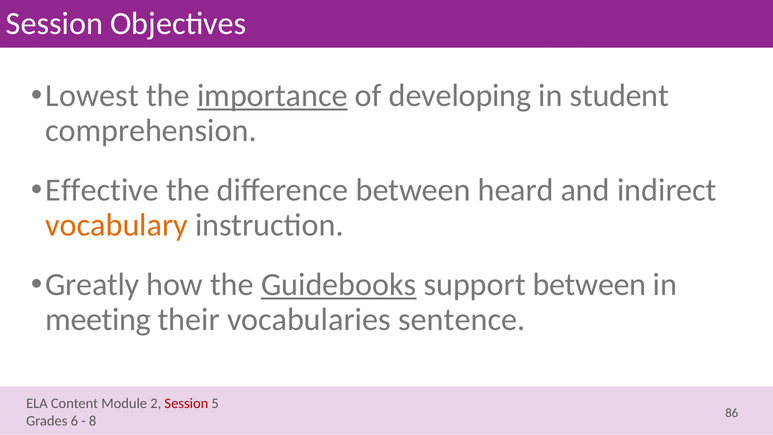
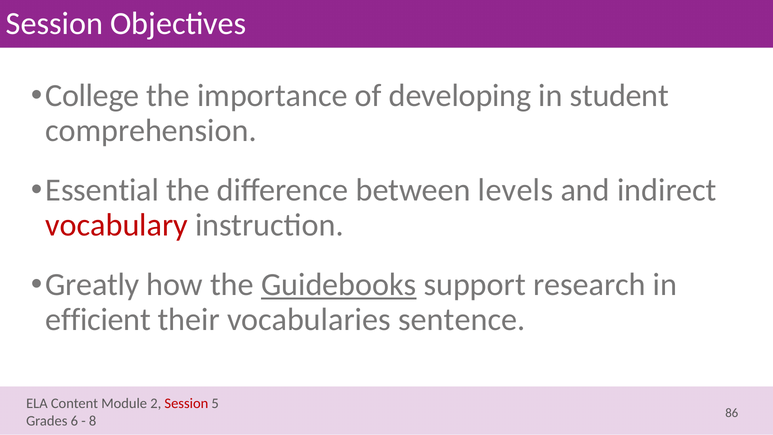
Lowest: Lowest -> College
importance underline: present -> none
Effective: Effective -> Essential
heard: heard -> levels
vocabulary colour: orange -> red
support between: between -> research
meeting: meeting -> efficient
